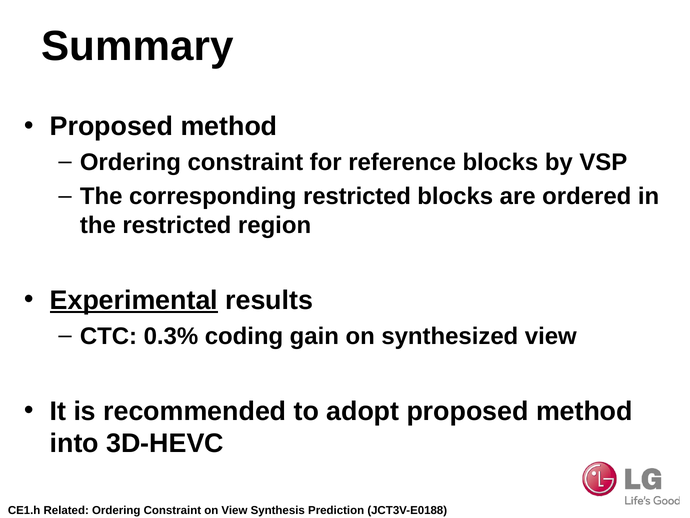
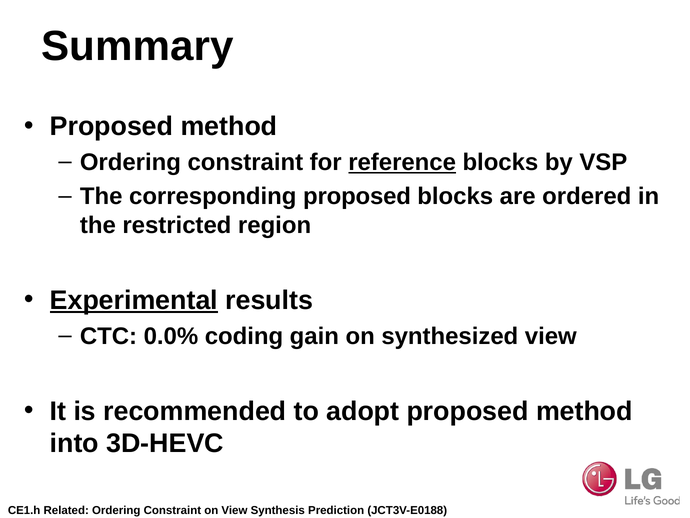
reference underline: none -> present
corresponding restricted: restricted -> proposed
0.3%: 0.3% -> 0.0%
